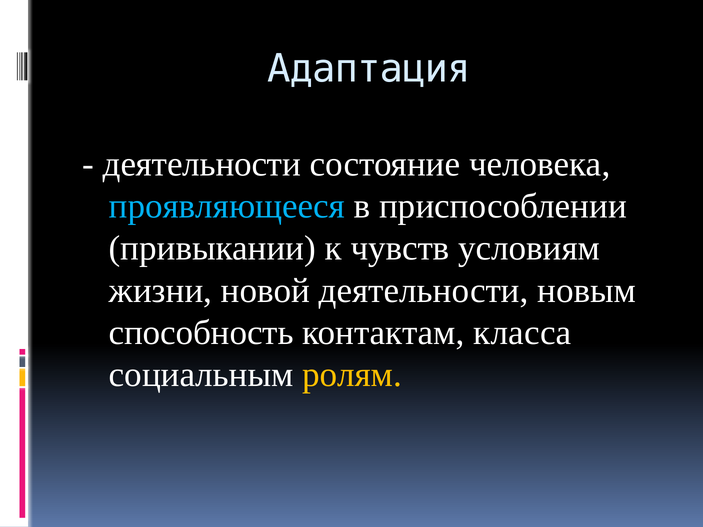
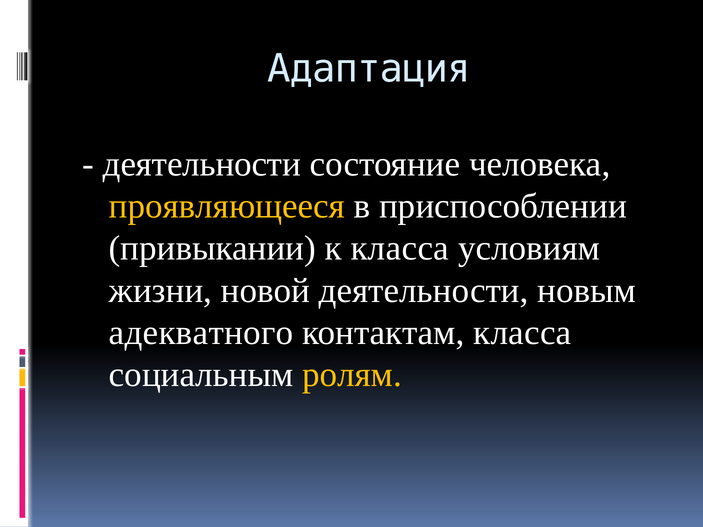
проявляющееся colour: light blue -> yellow
к чувств: чувств -> класса
способность: способность -> адекватного
